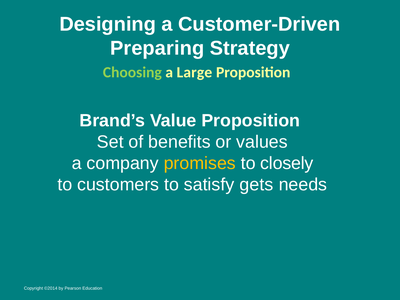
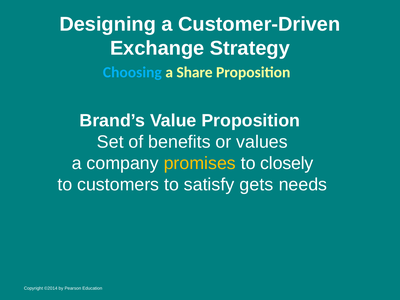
Preparing: Preparing -> Exchange
Choosing colour: light green -> light blue
Large: Large -> Share
